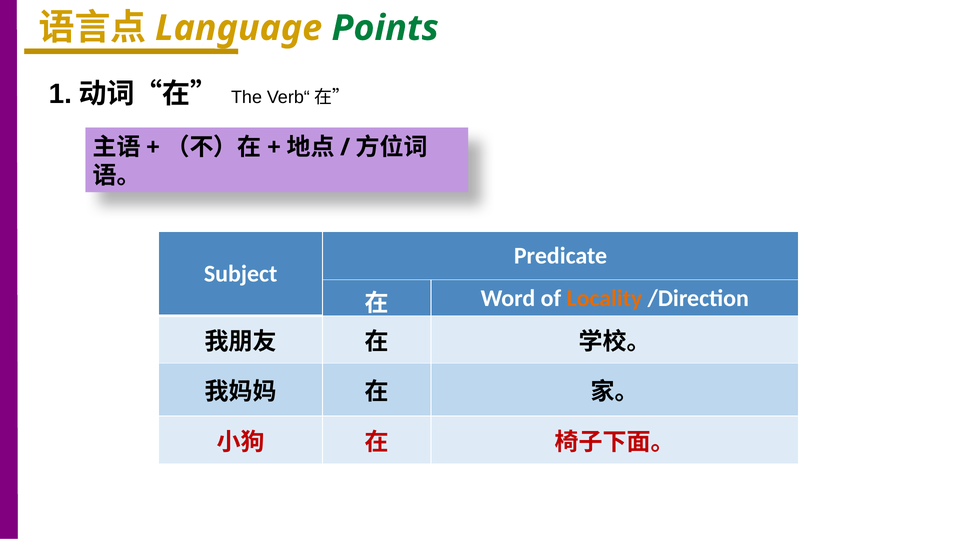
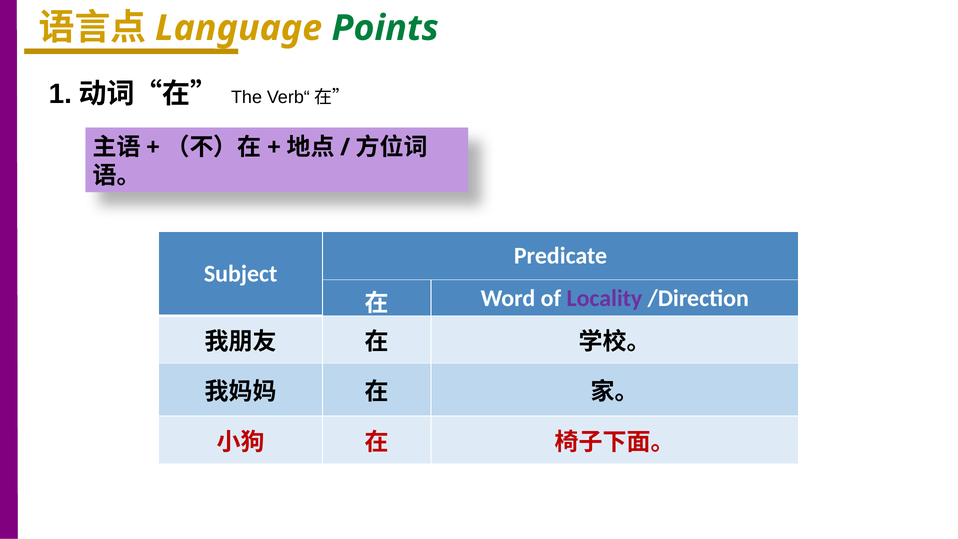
Locality colour: orange -> purple
